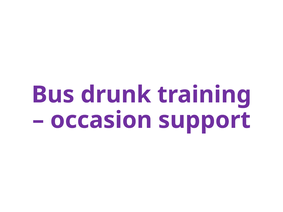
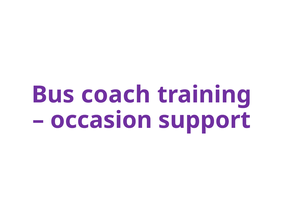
drunk: drunk -> coach
